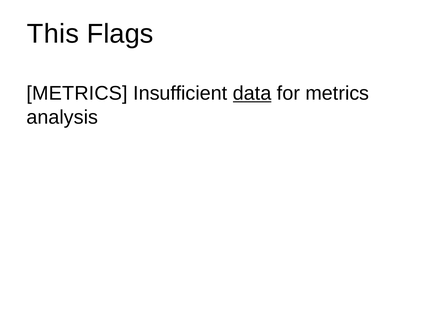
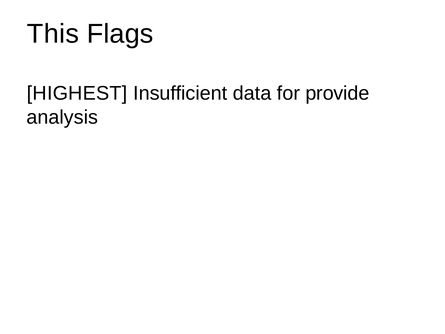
METRICS at (77, 93): METRICS -> HIGHEST
data underline: present -> none
for metrics: metrics -> provide
